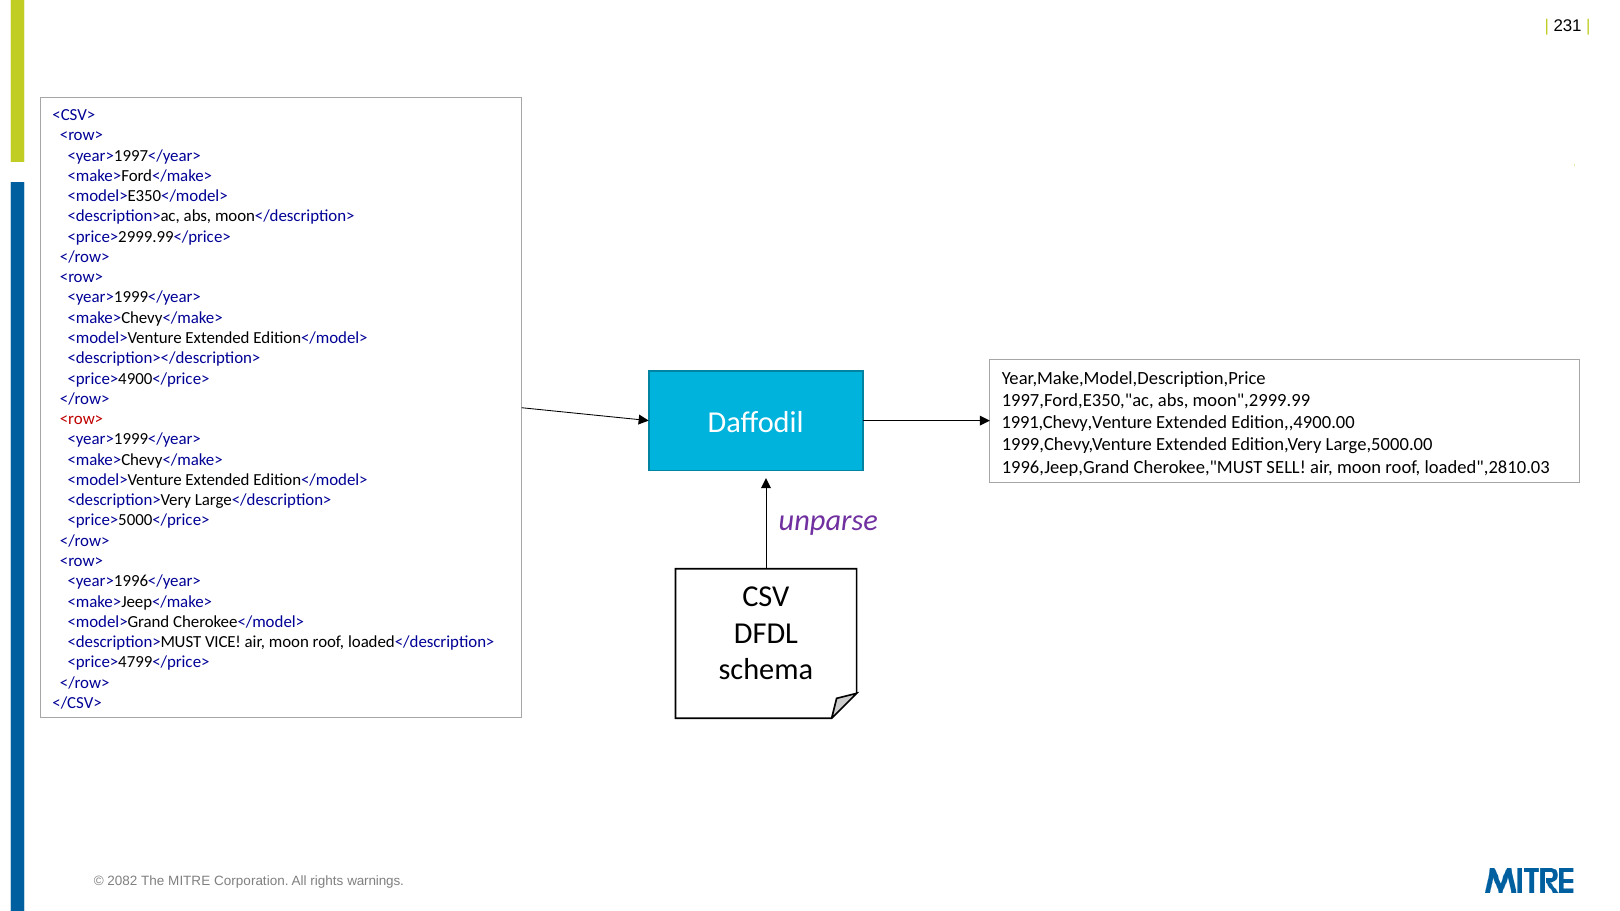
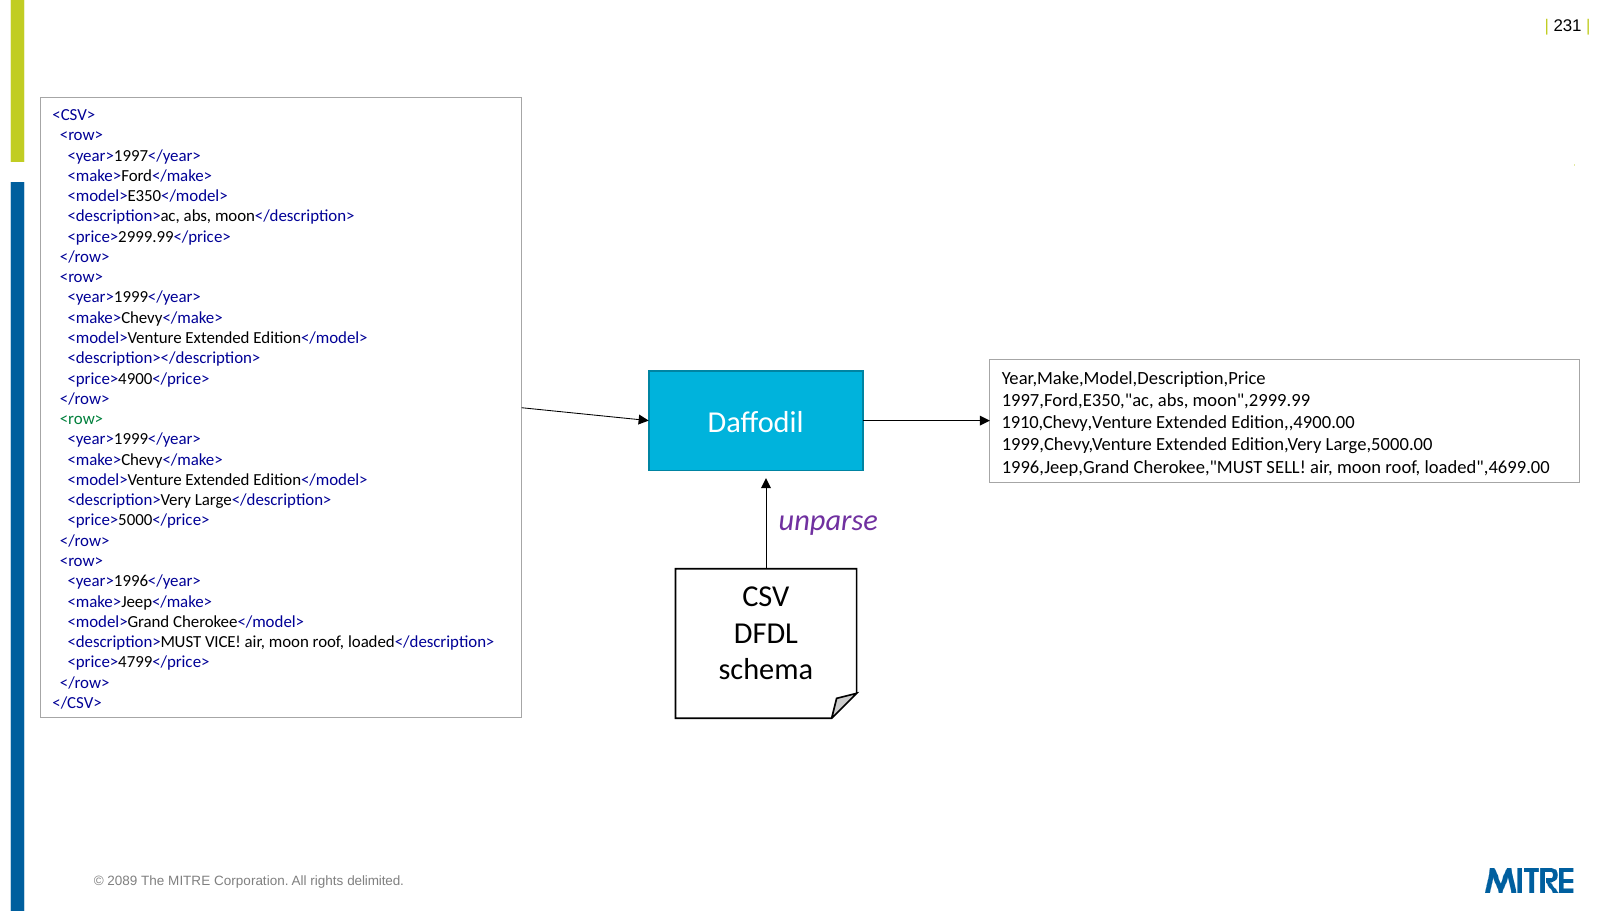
<row> at (82, 419) colour: red -> green
1991,Chevy,Venture: 1991,Chevy,Venture -> 1910,Chevy,Venture
loaded",2810.03: loaded",2810.03 -> loaded",4699.00
2082: 2082 -> 2089
warnings: warnings -> delimited
